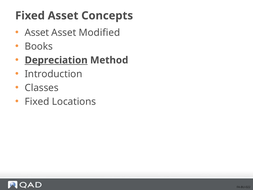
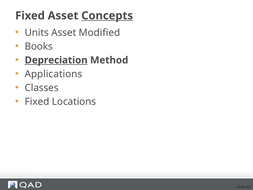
Concepts underline: none -> present
Asset at (37, 33): Asset -> Units
Introduction: Introduction -> Applications
